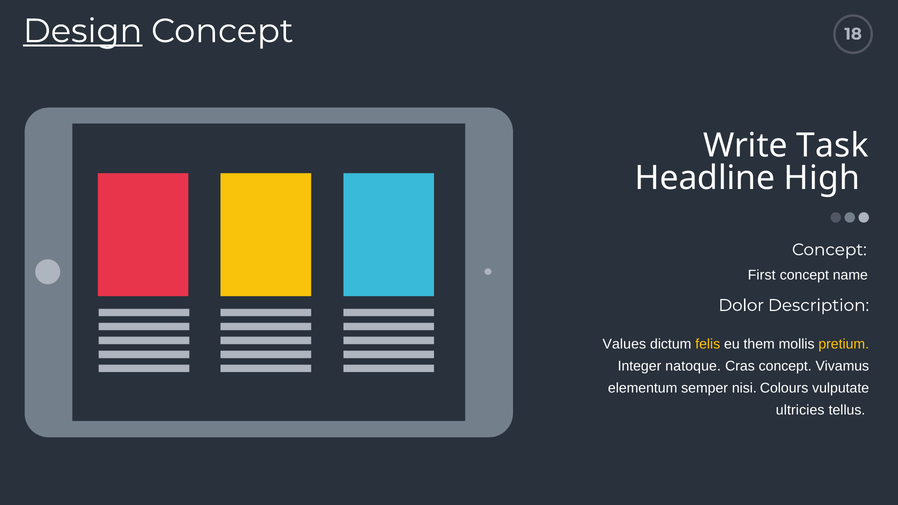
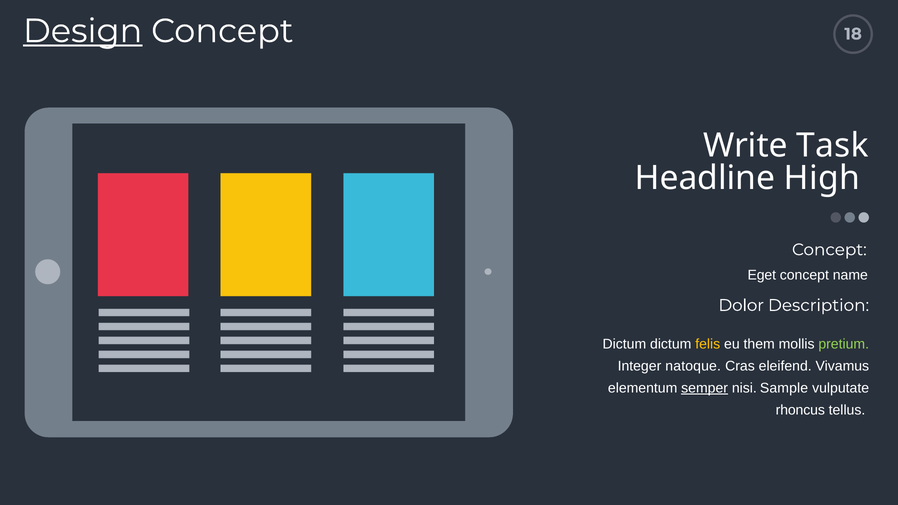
First: First -> Eget
Values at (624, 344): Values -> Dictum
pretium colour: yellow -> light green
Cras concept: concept -> eleifend
semper underline: none -> present
Colours: Colours -> Sample
ultricies: ultricies -> rhoncus
